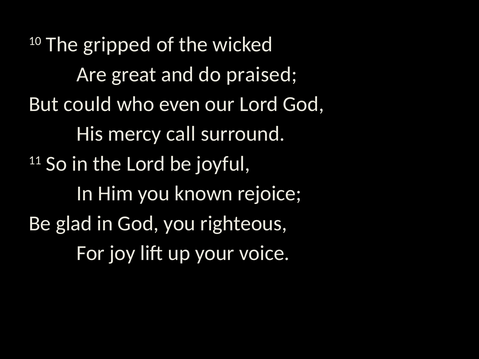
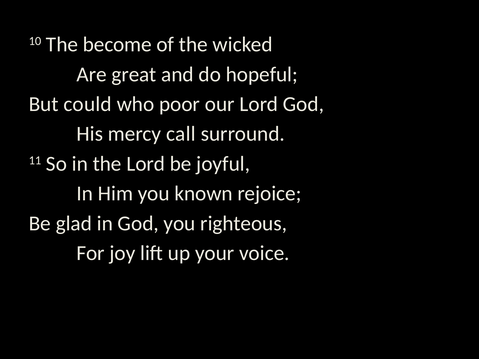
gripped: gripped -> become
praised: praised -> hopeful
even: even -> poor
